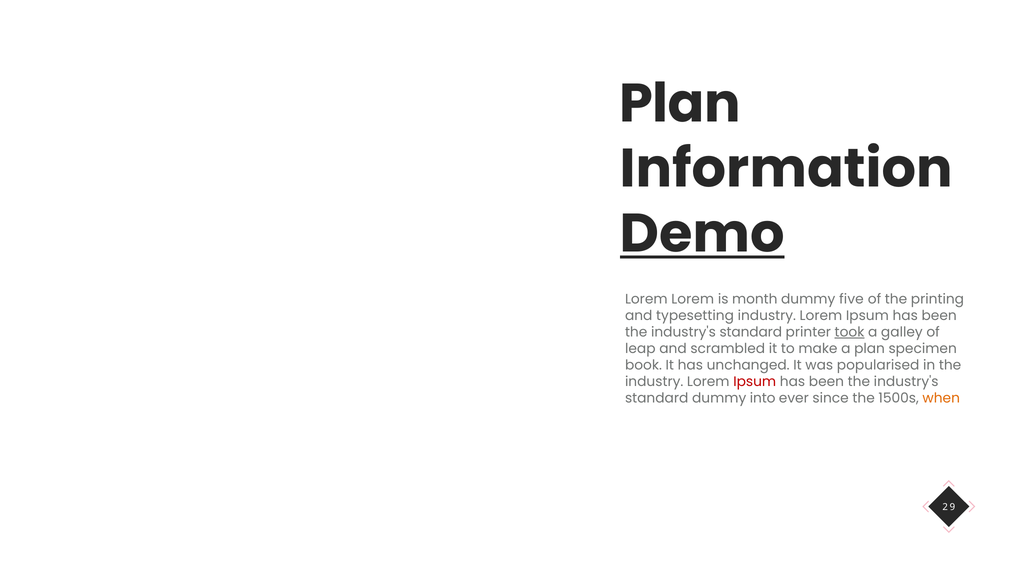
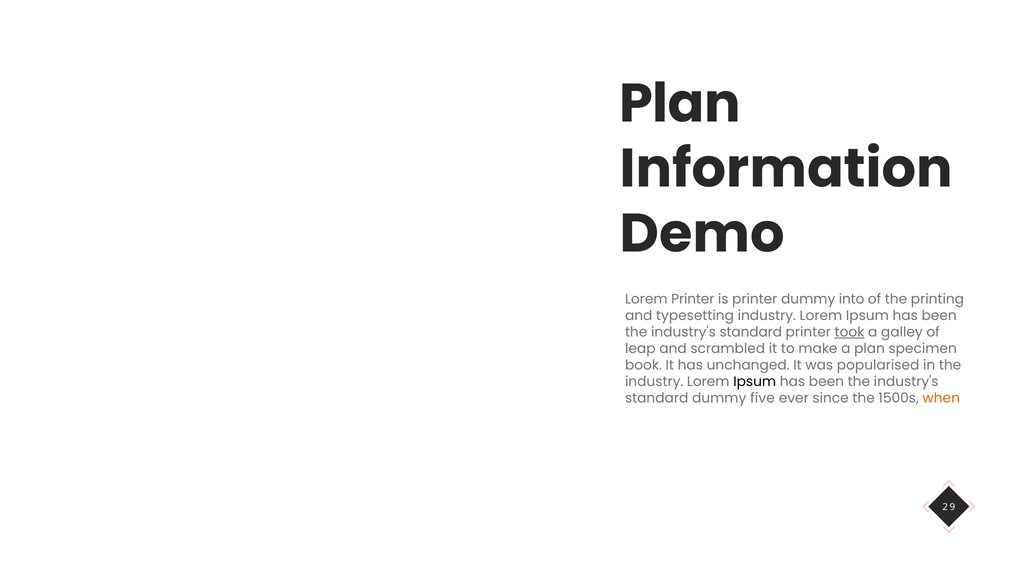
Demo underline: present -> none
Lorem Lorem: Lorem -> Printer
is month: month -> printer
five: five -> into
Ipsum at (755, 382) colour: red -> black
into: into -> five
